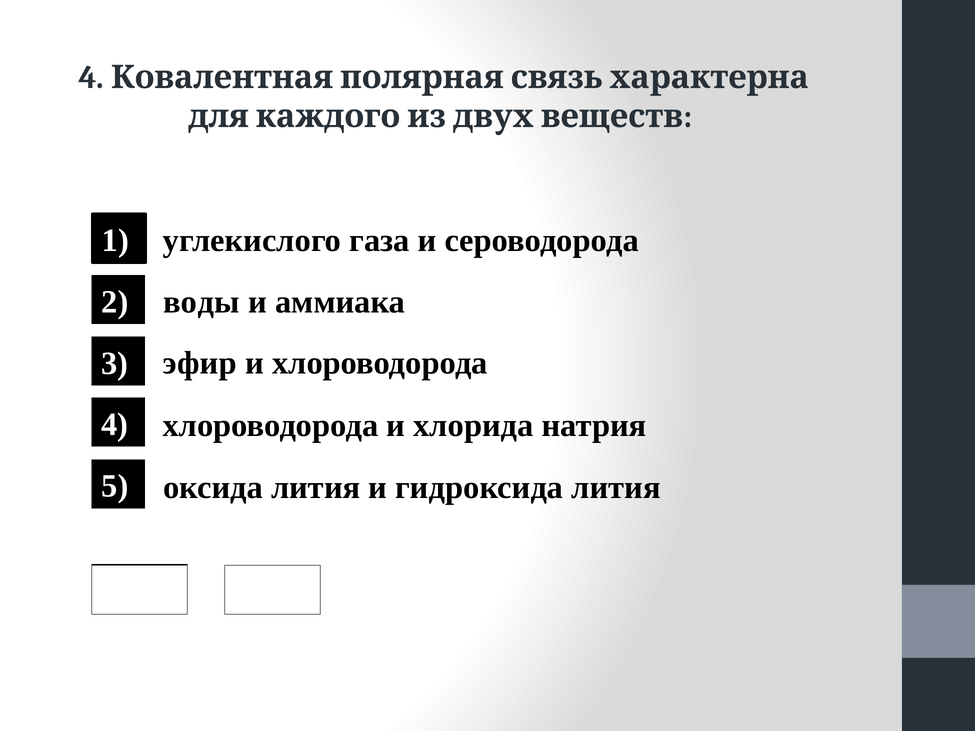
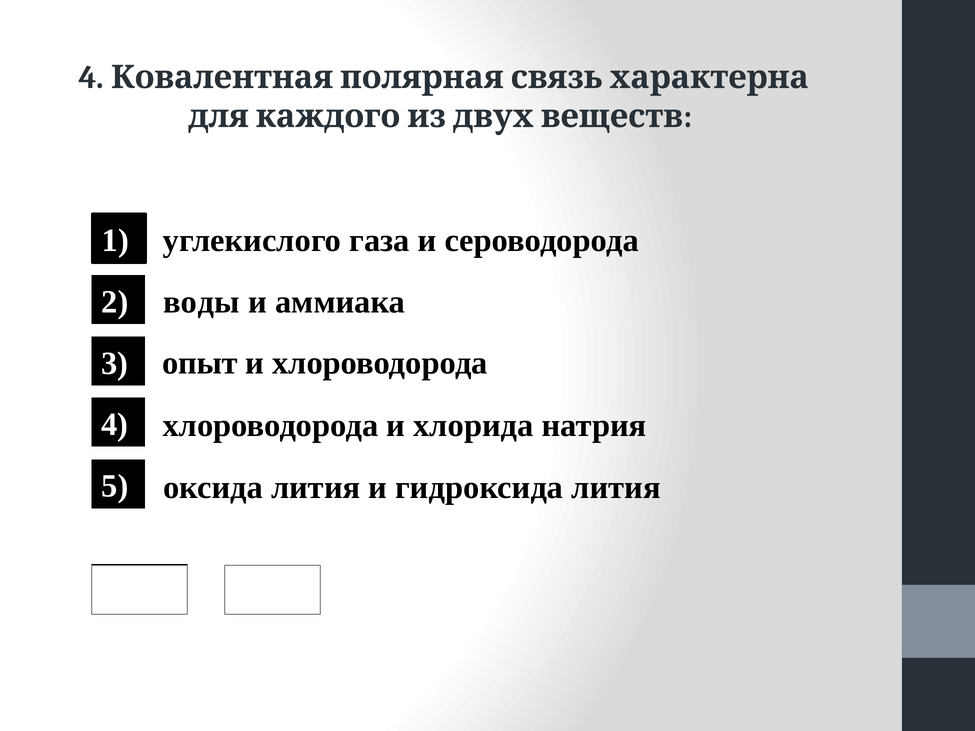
эфир: эфир -> опыт
